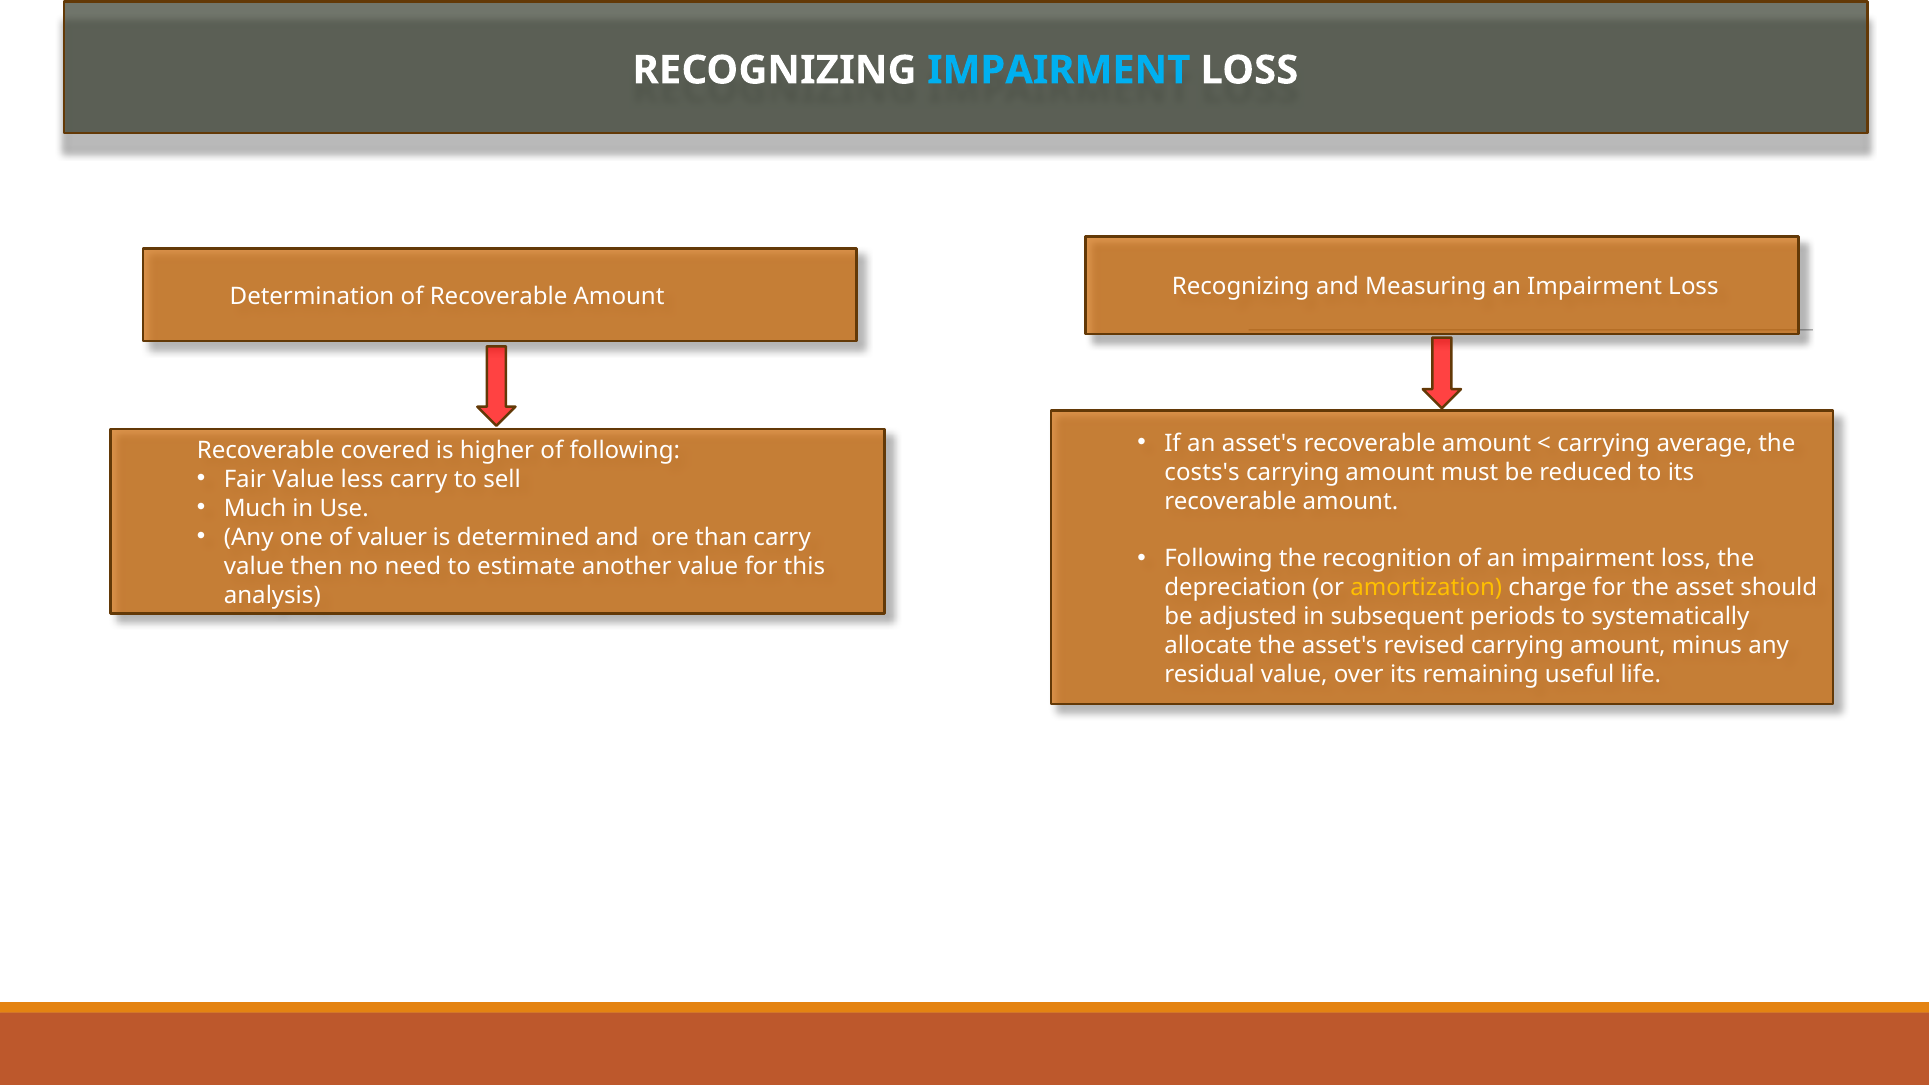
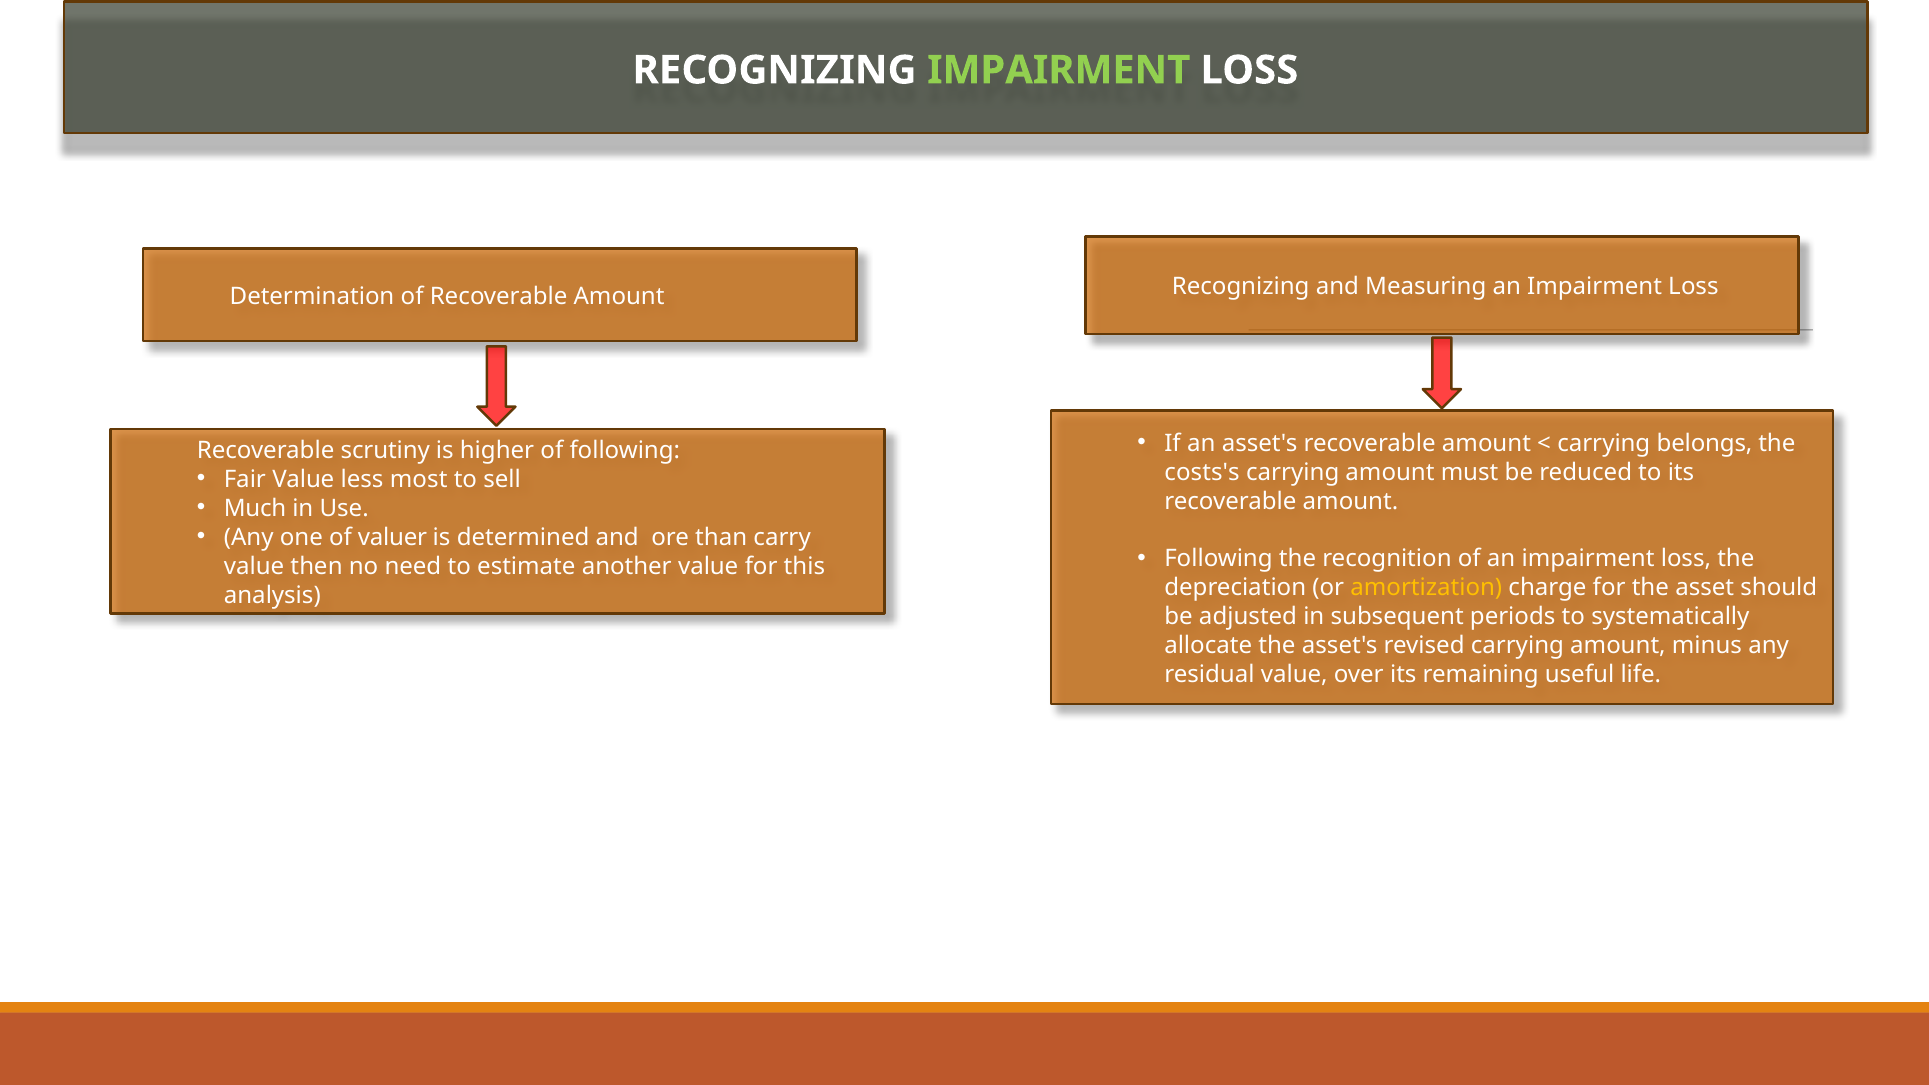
IMPAIRMENT at (1059, 70) colour: light blue -> light green
average: average -> belongs
covered: covered -> scrutiny
less carry: carry -> most
